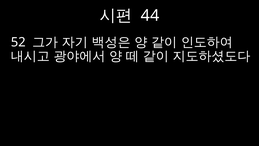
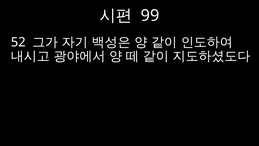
44: 44 -> 99
